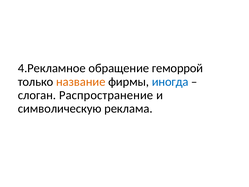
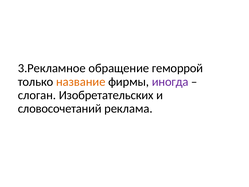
4.Рекламное: 4.Рекламное -> 3.Рекламное
иногда colour: blue -> purple
Распространение: Распространение -> Изобретательских
символическую: символическую -> словосочетаний
